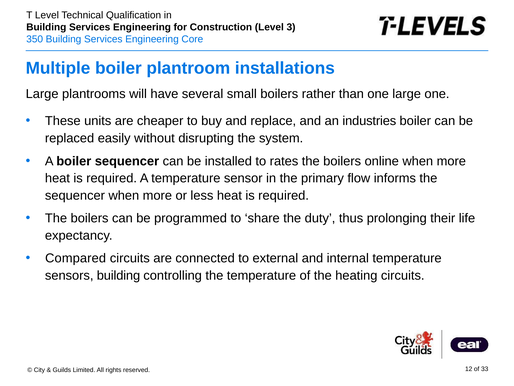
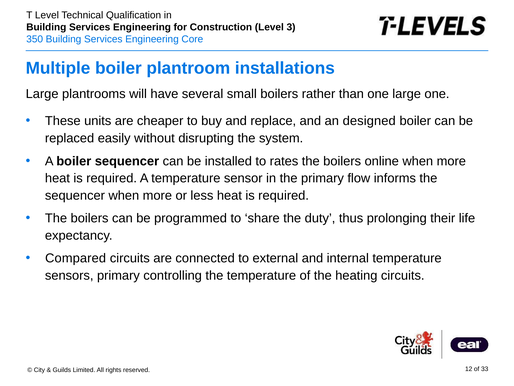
industries: industries -> designed
sensors building: building -> primary
